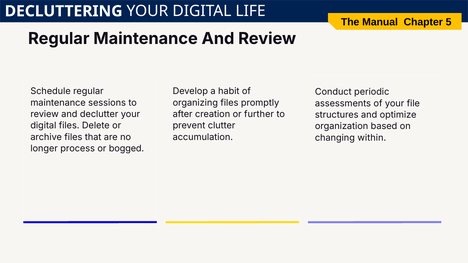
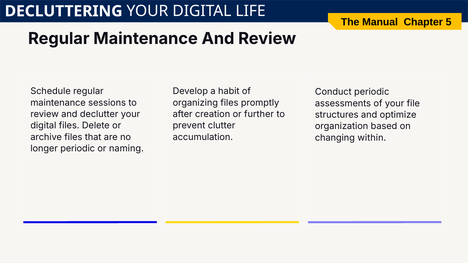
longer process: process -> periodic
bogged: bogged -> naming
